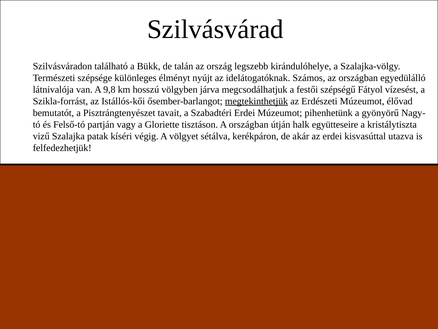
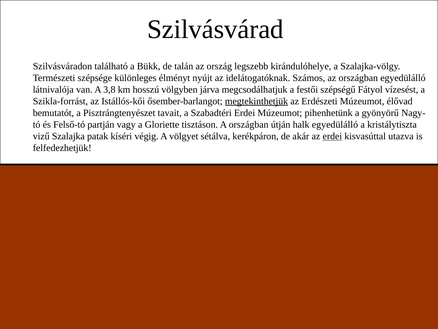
9,8: 9,8 -> 3,8
halk együtteseire: együtteseire -> egyedülálló
erdei at (332, 136) underline: none -> present
